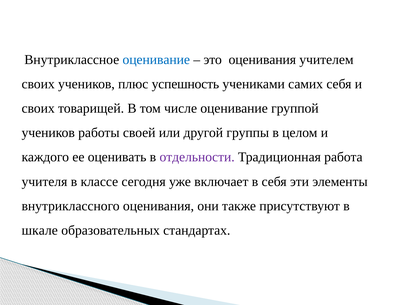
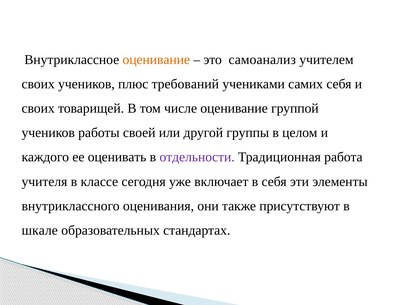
оценивание at (156, 60) colour: blue -> orange
это оценивания: оценивания -> самоанализ
успешность: успешность -> требований
